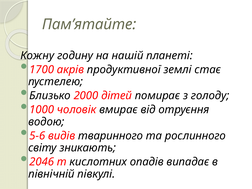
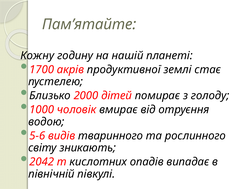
2046: 2046 -> 2042
